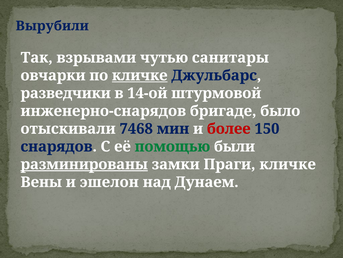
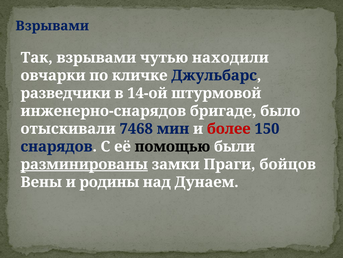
Вырубили at (52, 26): Вырубили -> Взрывами
санитары: санитары -> находили
кличке at (140, 75) underline: present -> none
помощью colour: green -> black
Праги кличке: кличке -> бойцов
эшелон: эшелон -> родины
